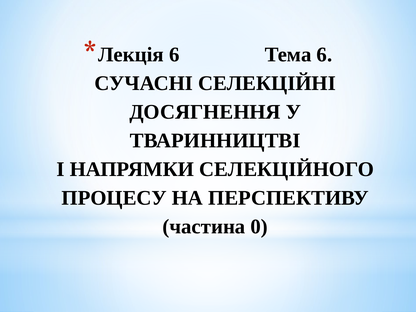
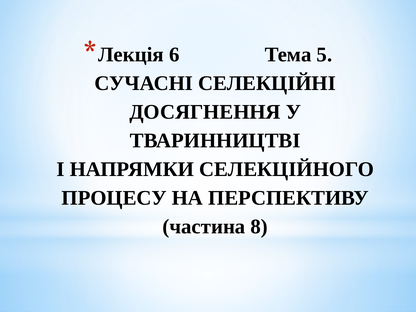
Тема 6: 6 -> 5
0: 0 -> 8
